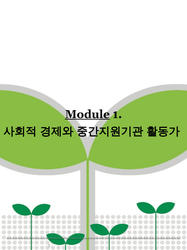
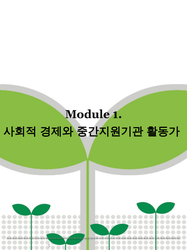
Module underline: present -> none
